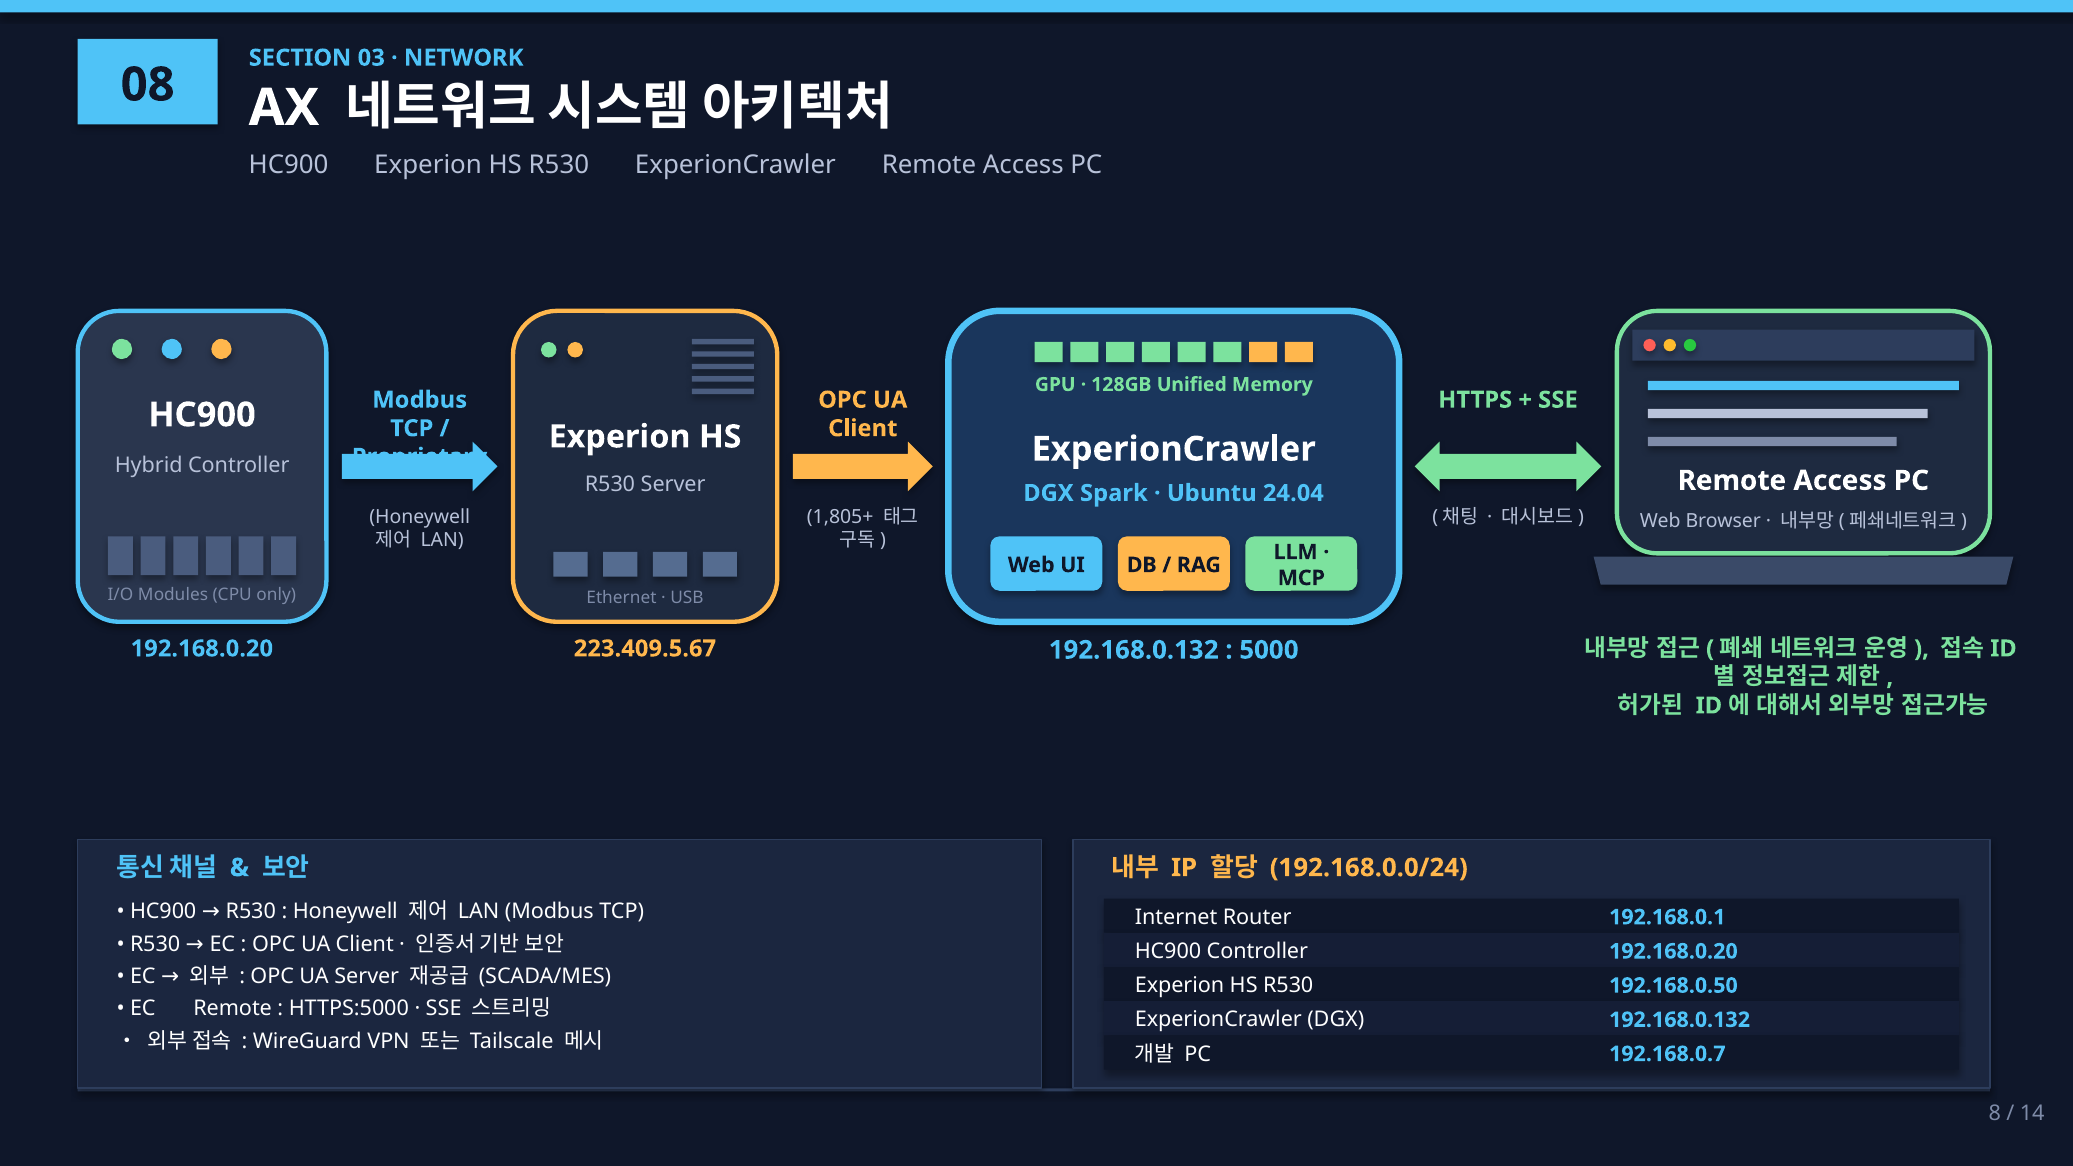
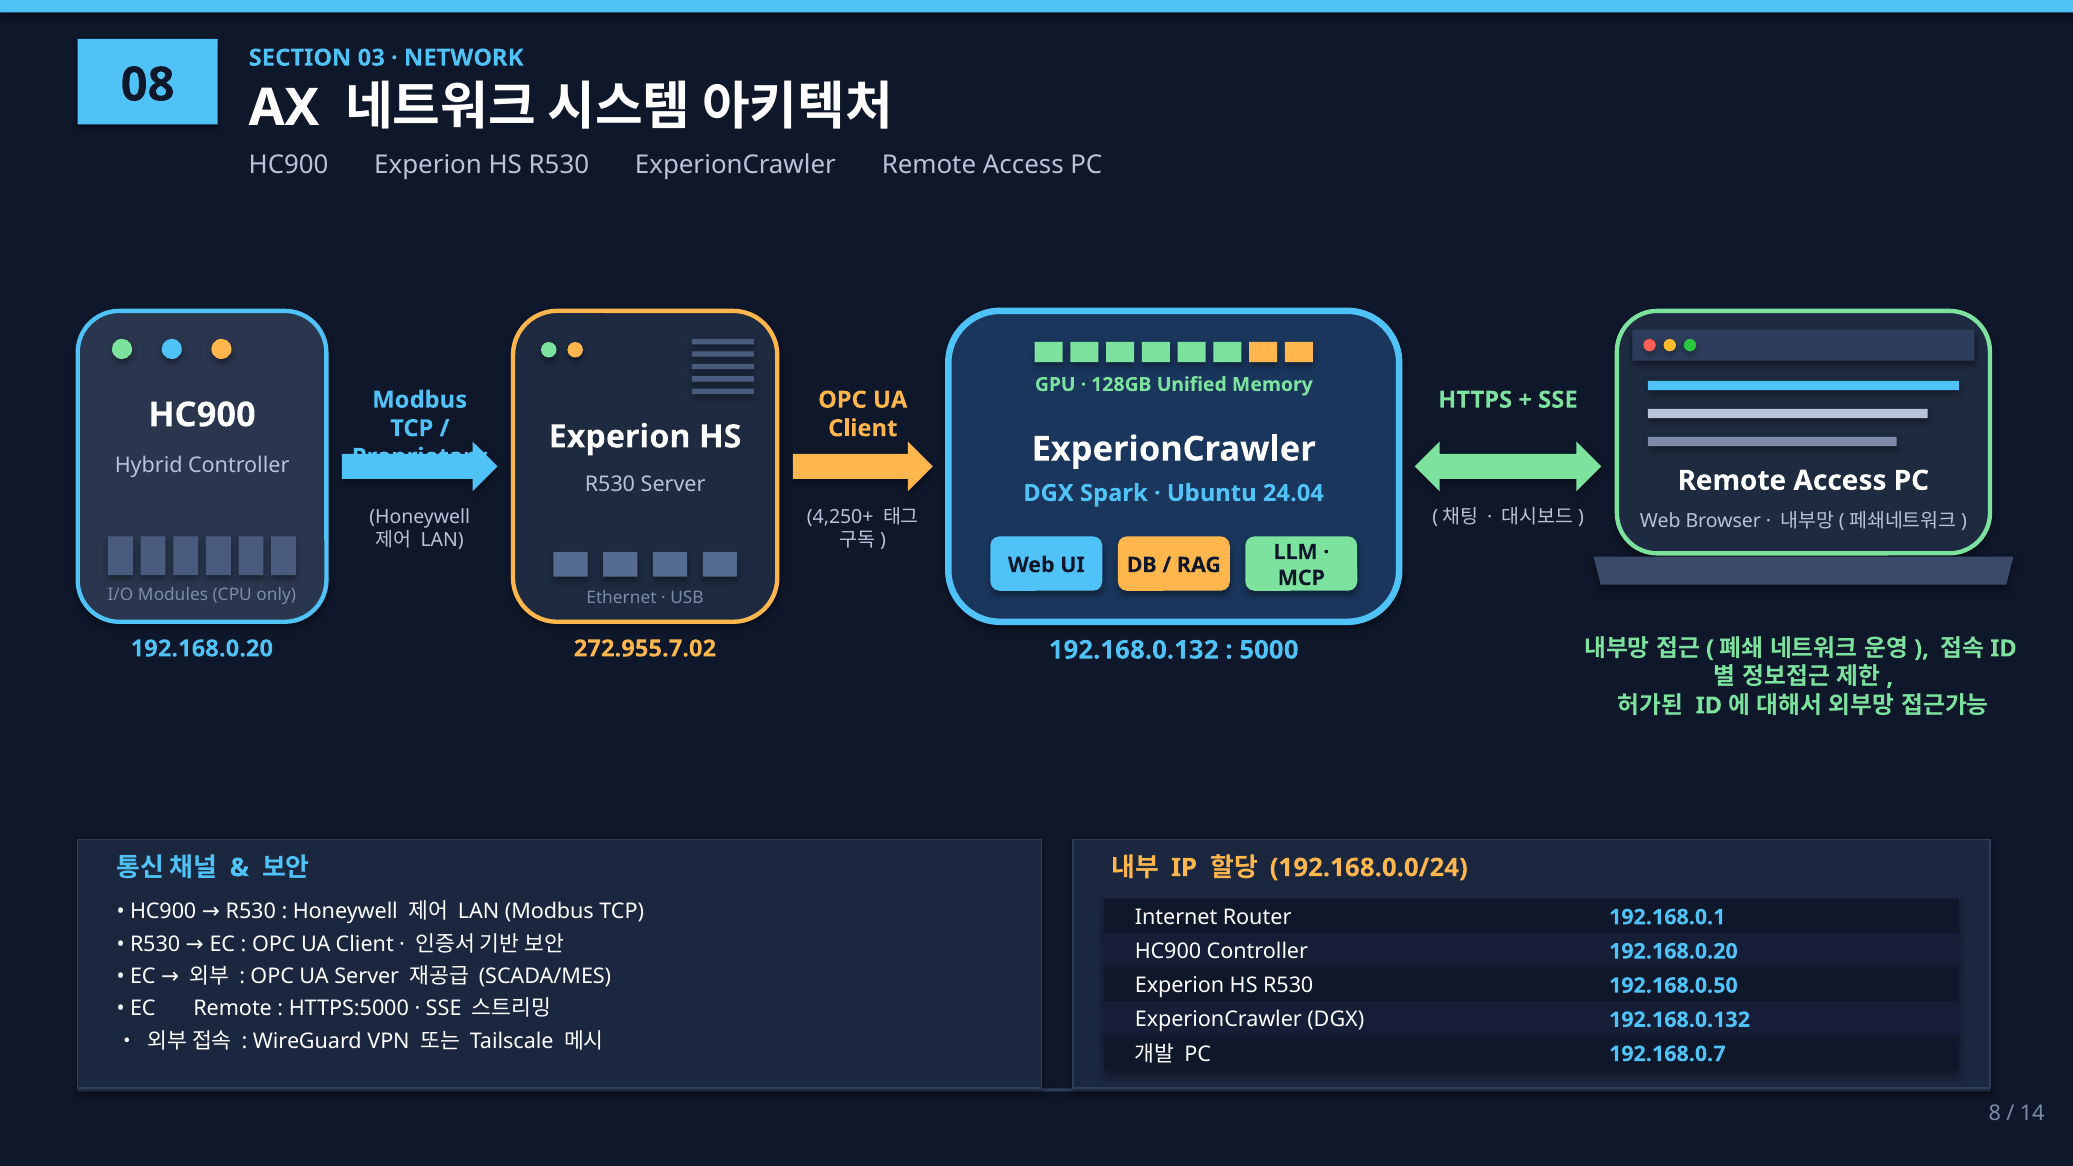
1,805+: 1,805+ -> 4,250+
223.409.5.67: 223.409.5.67 -> 272.955.7.02
